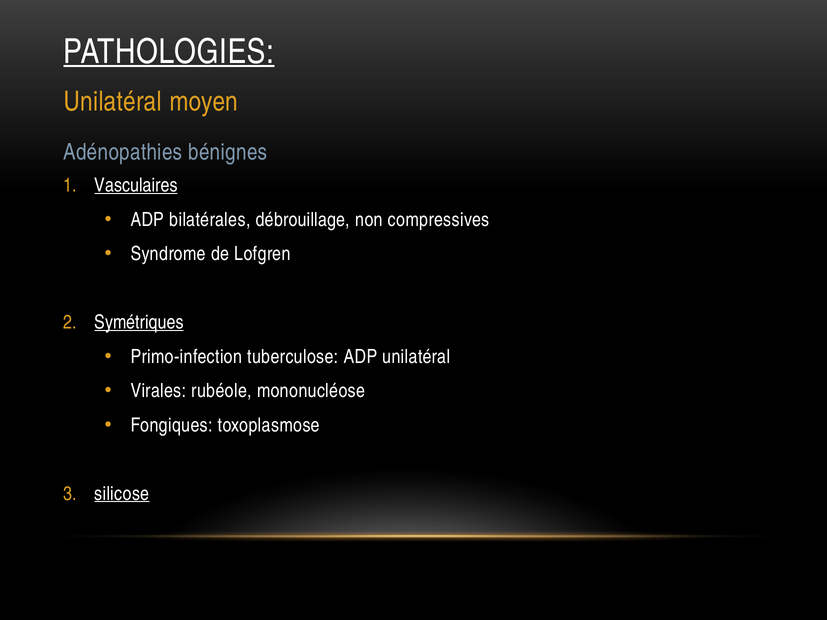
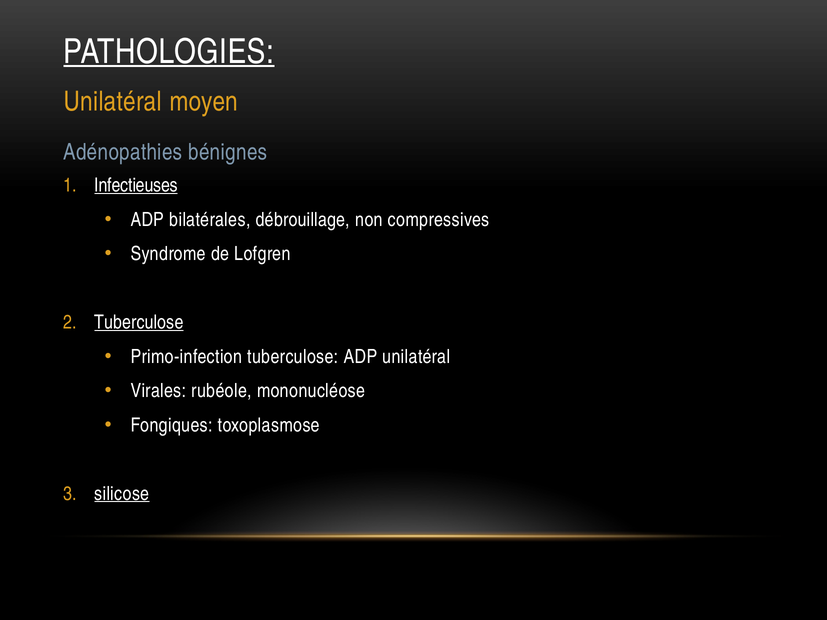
Vasculaires: Vasculaires -> Infectieuses
Symétriques at (139, 323): Symétriques -> Tuberculose
